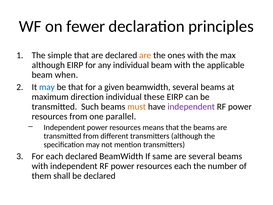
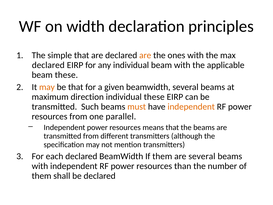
fewer: fewer -> width
although at (48, 65): although -> declared
beam when: when -> these
may at (47, 87) colour: blue -> orange
independent at (191, 107) colour: purple -> orange
If same: same -> them
resources each: each -> than
